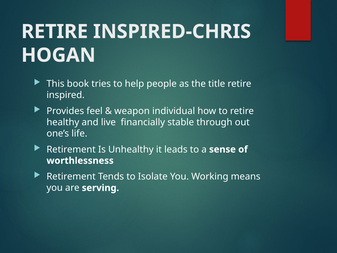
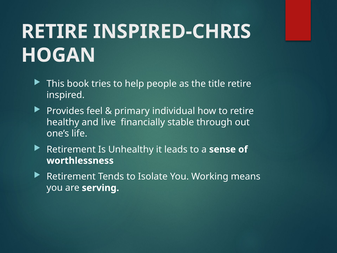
weapon: weapon -> primary
